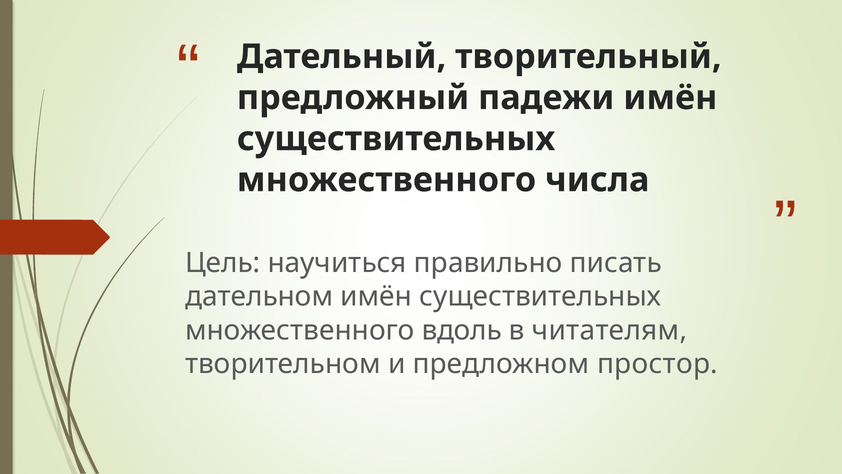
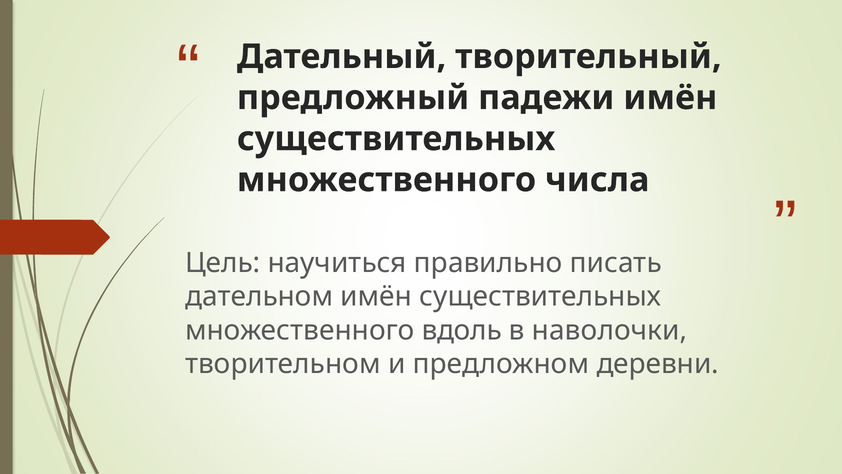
читателям: читателям -> наволочки
простор: простор -> деревни
